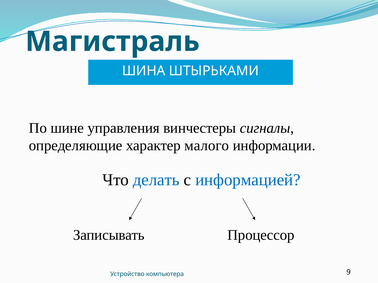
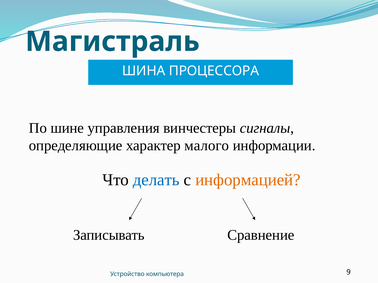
ШТЫРЬКАМИ: ШТЫРЬКАМИ -> ПРОЦЕССОРА
информацией colour: blue -> orange
Процессор: Процессор -> Сравнение
